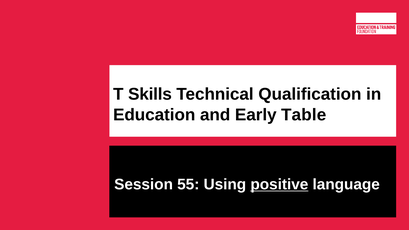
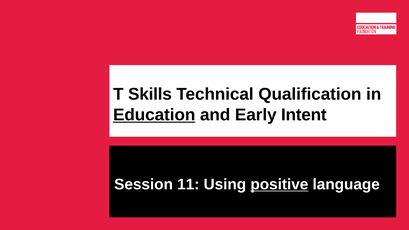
Education underline: none -> present
Table: Table -> Intent
55: 55 -> 11
